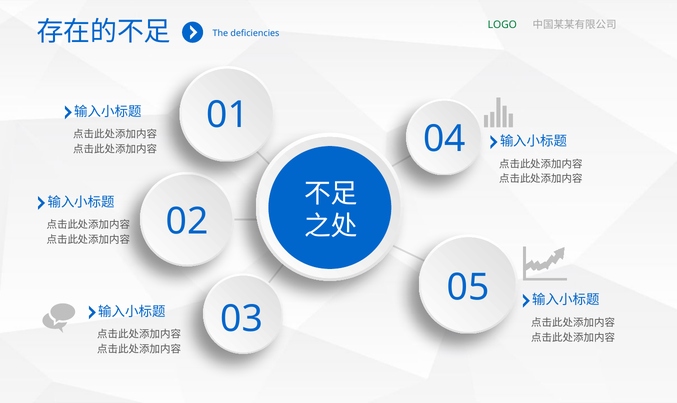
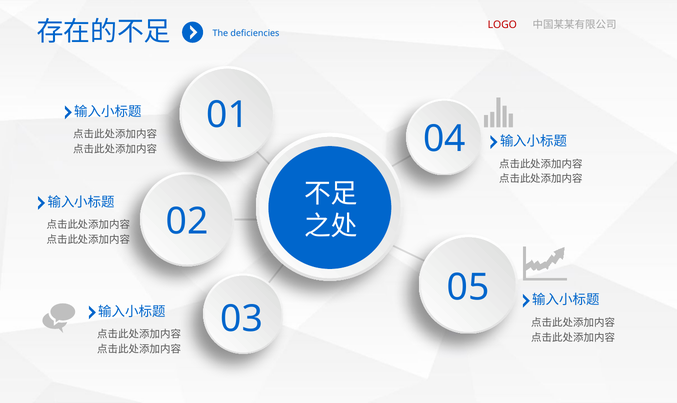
LOGO colour: green -> red
